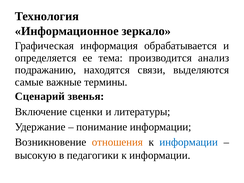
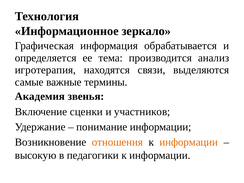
подражанию: подражанию -> игротерапия
Сценарий: Сценарий -> Академия
литературы: литературы -> участников
информации at (189, 142) colour: blue -> orange
